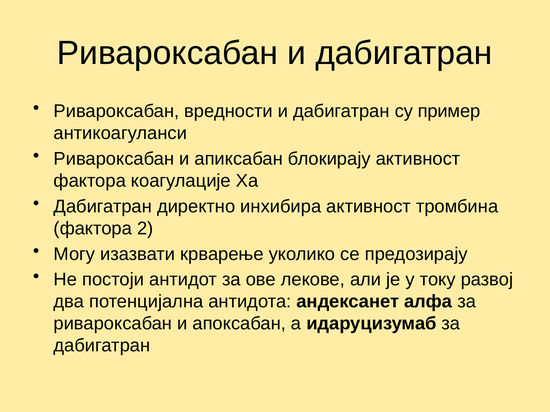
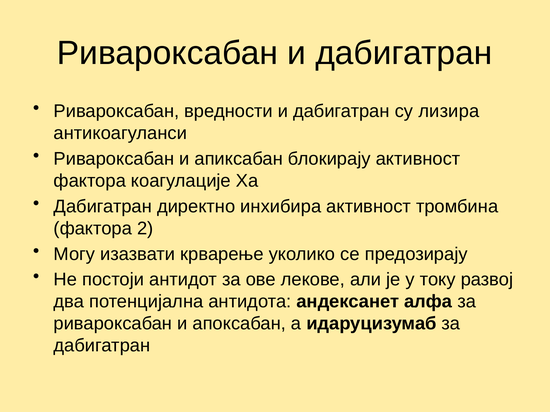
пример: пример -> лизира
